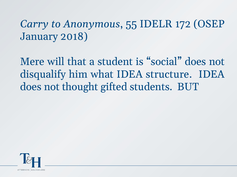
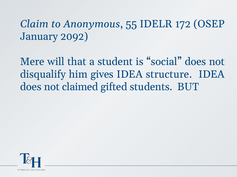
Carry: Carry -> Claim
2018: 2018 -> 2092
what: what -> gives
thought: thought -> claimed
